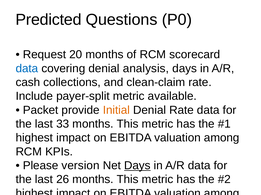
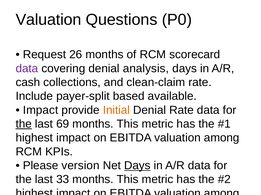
Predicted at (48, 20): Predicted -> Valuation
20: 20 -> 26
data at (27, 69) colour: blue -> purple
payer-split metric: metric -> based
Packet at (41, 110): Packet -> Impact
the at (24, 124) underline: none -> present
33: 33 -> 69
26: 26 -> 33
